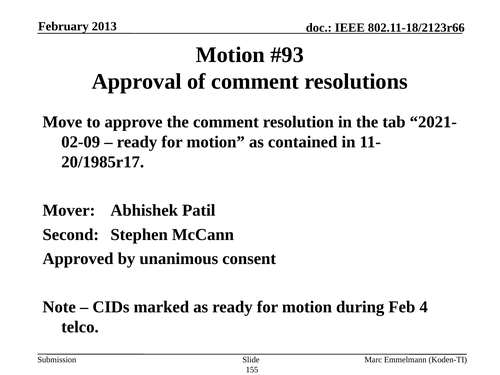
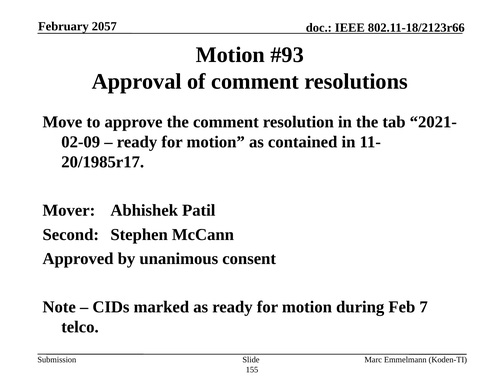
2013: 2013 -> 2057
4: 4 -> 7
